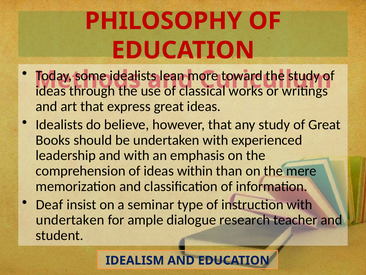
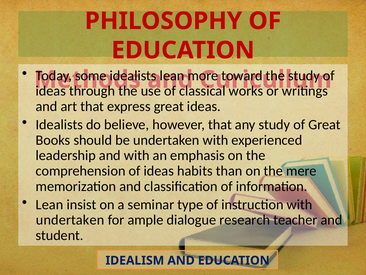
within: within -> habits
Deaf at (50, 204): Deaf -> Lean
